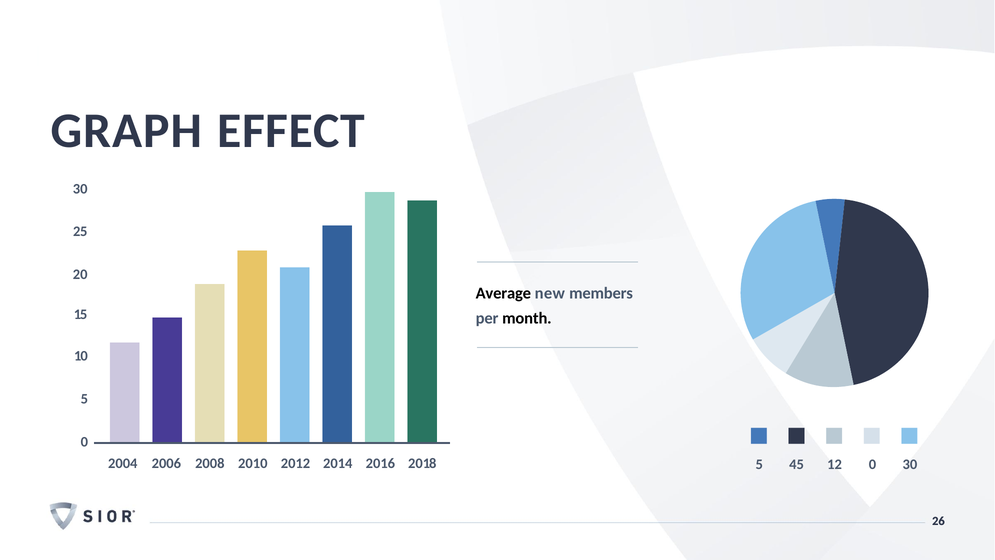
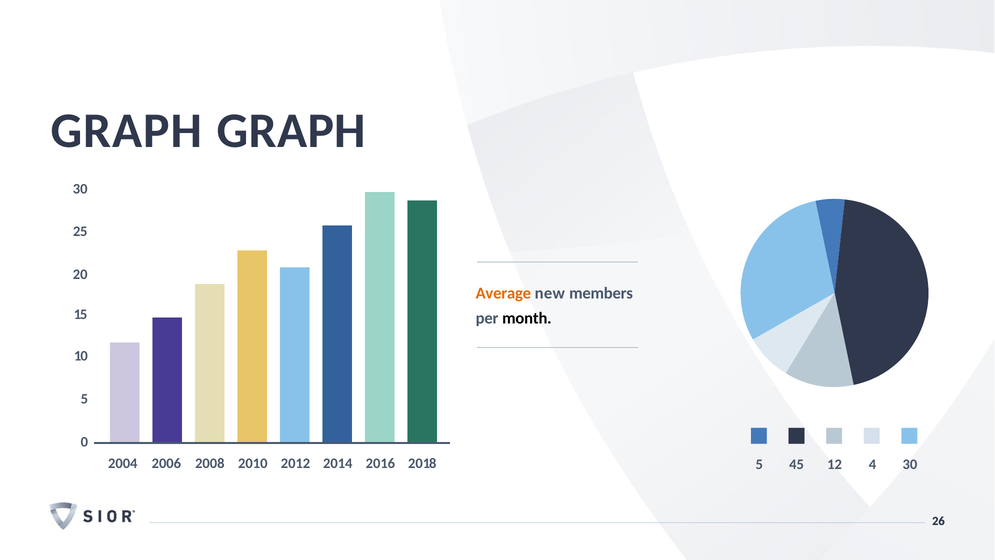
GRAPH EFFECT: EFFECT -> GRAPH
Average colour: black -> orange
12 0: 0 -> 4
